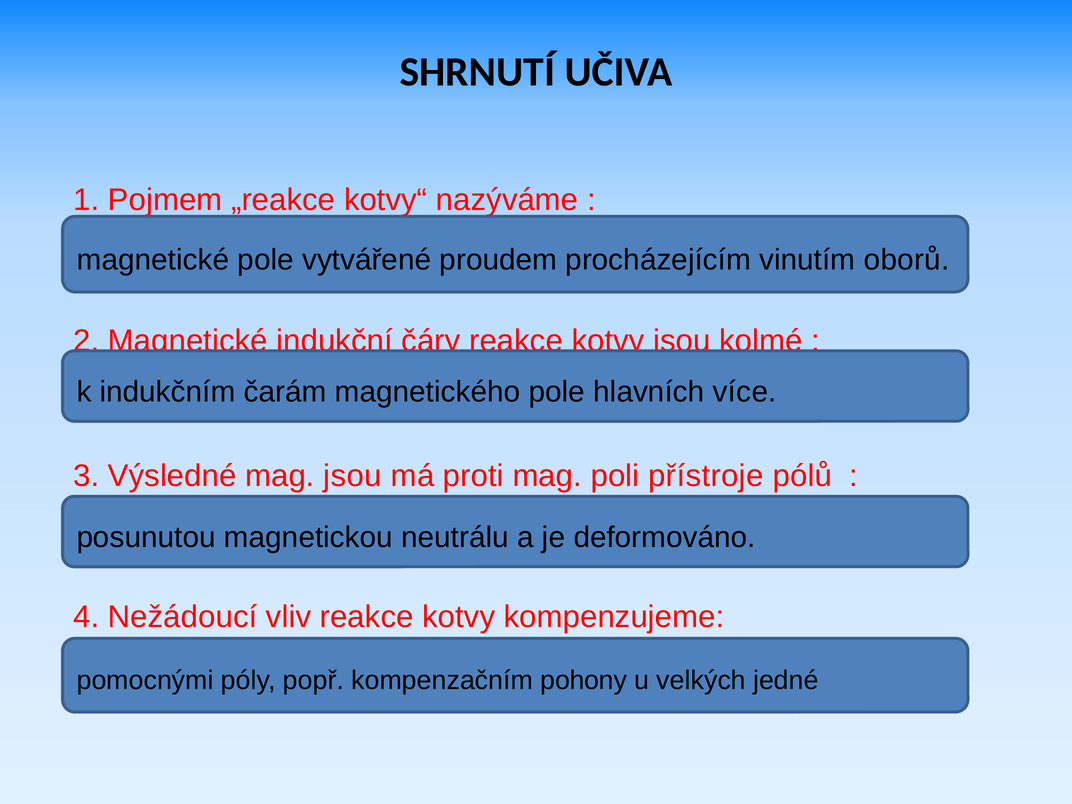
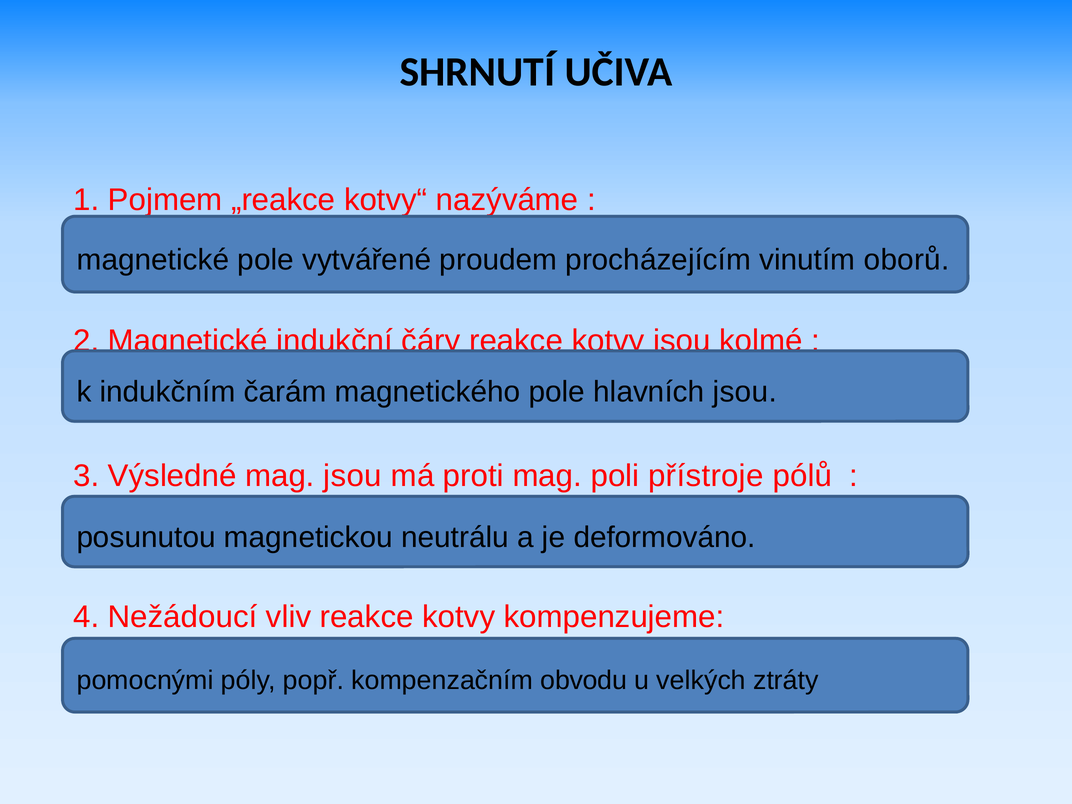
hlavních více: více -> jsou
pohony: pohony -> obvodu
jedné: jedné -> ztráty
